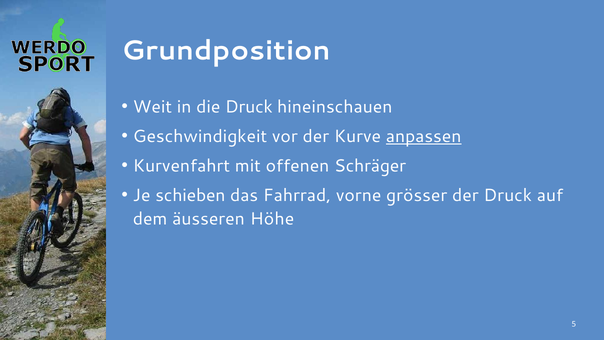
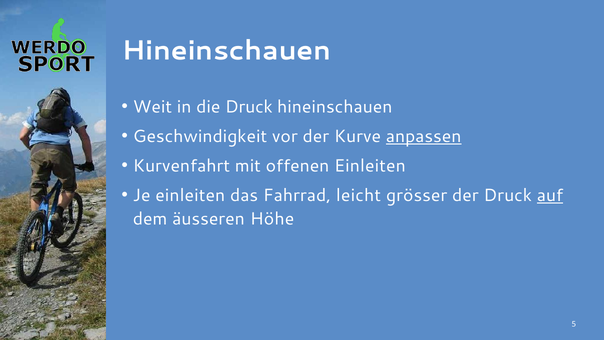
Grundposition at (226, 51): Grundposition -> Hineinschauen
offenen Schräger: Schräger -> Einleiten
Je schieben: schieben -> einleiten
vorne: vorne -> leicht
auf underline: none -> present
